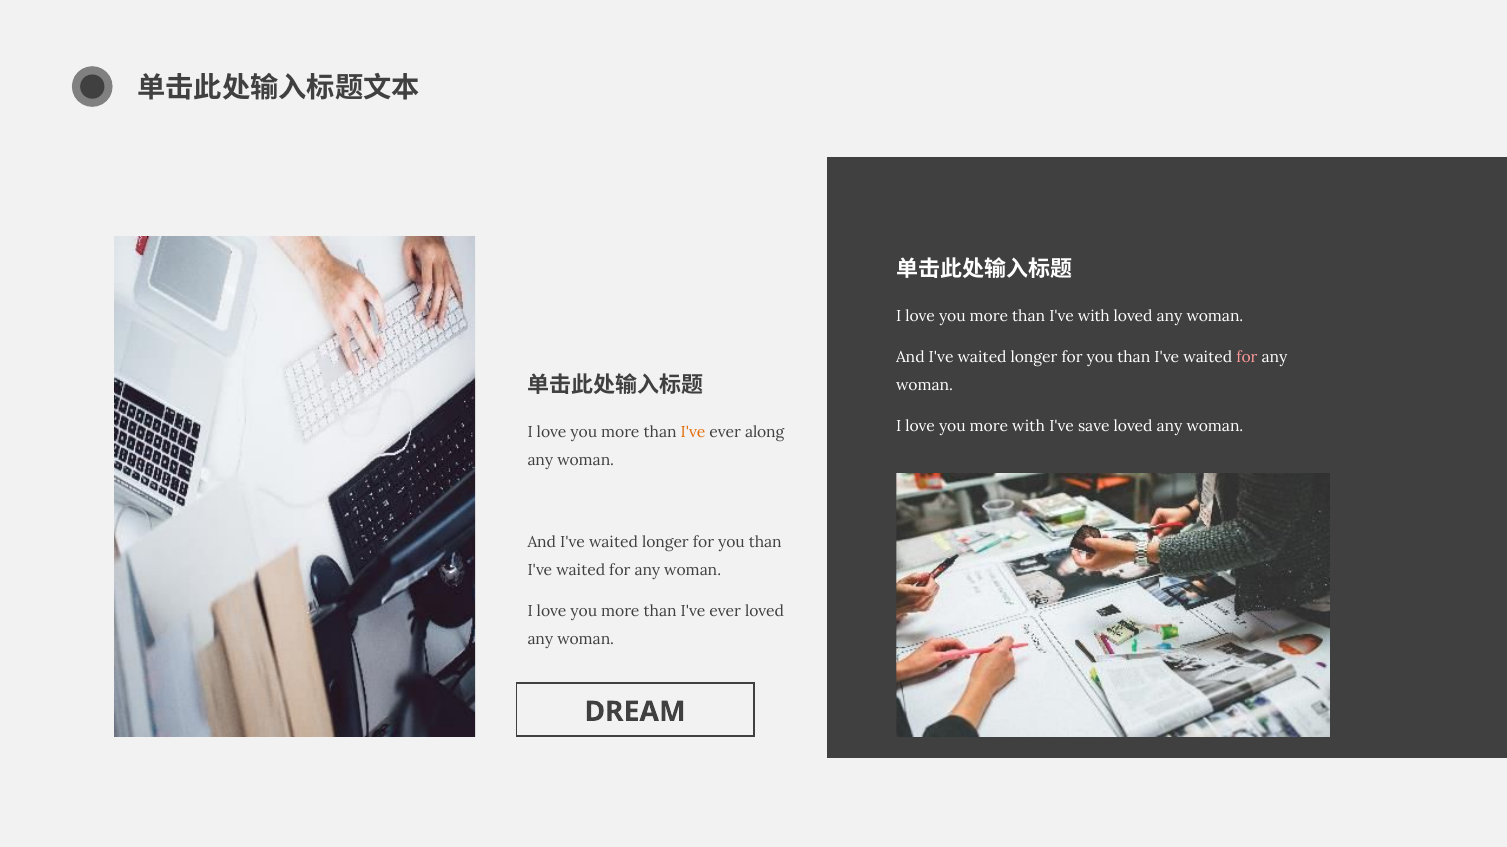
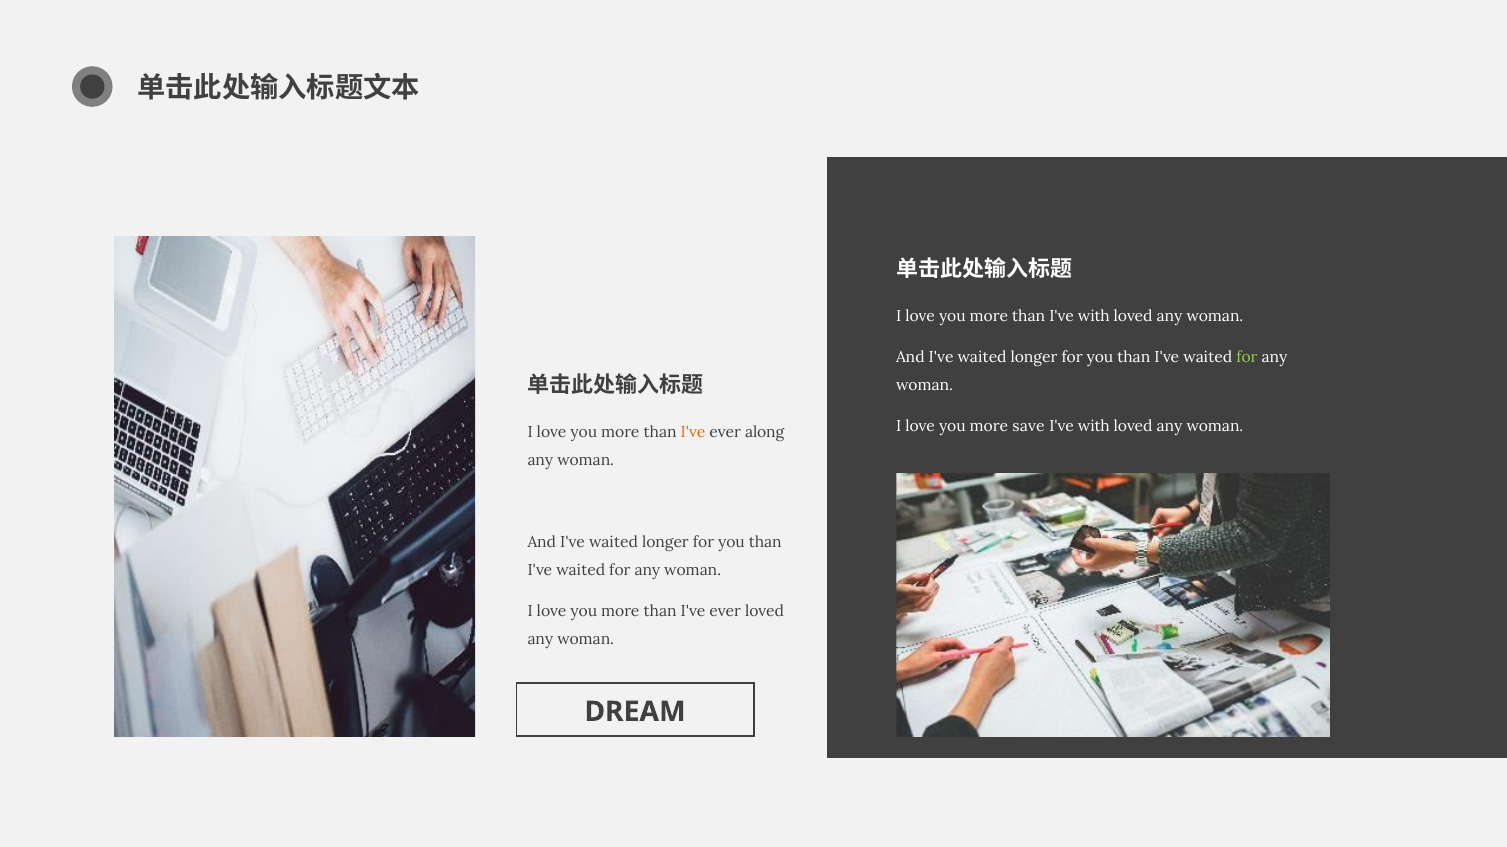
for at (1247, 357) colour: pink -> light green
more with: with -> save
save at (1094, 427): save -> with
